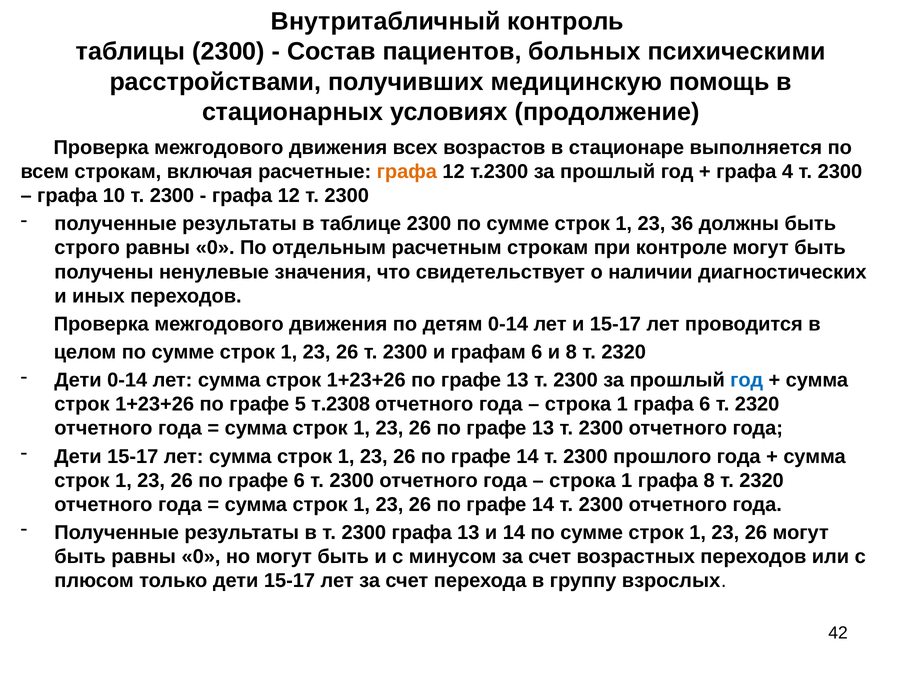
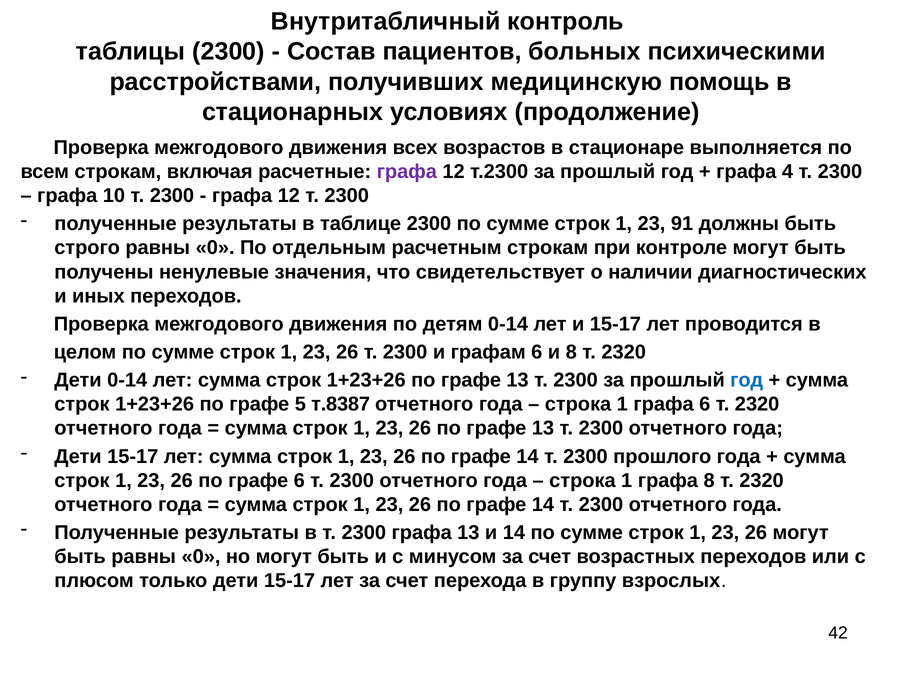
графа at (407, 172) colour: orange -> purple
36: 36 -> 91
т.2308: т.2308 -> т.8387
